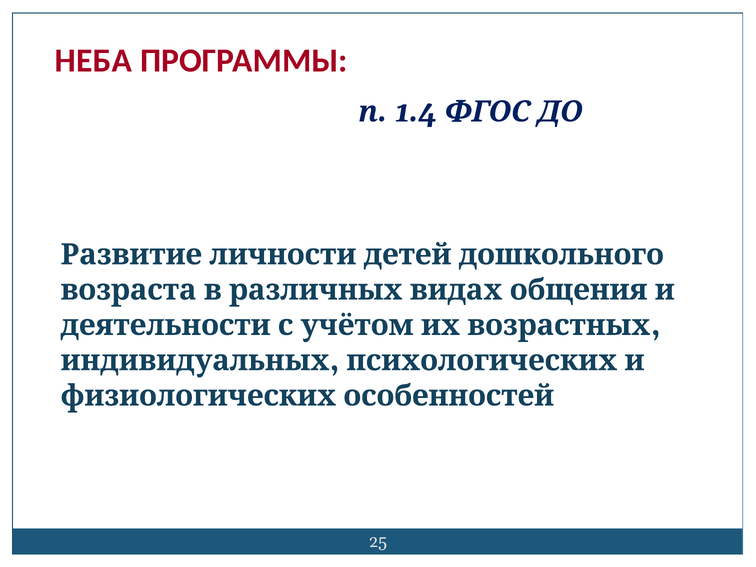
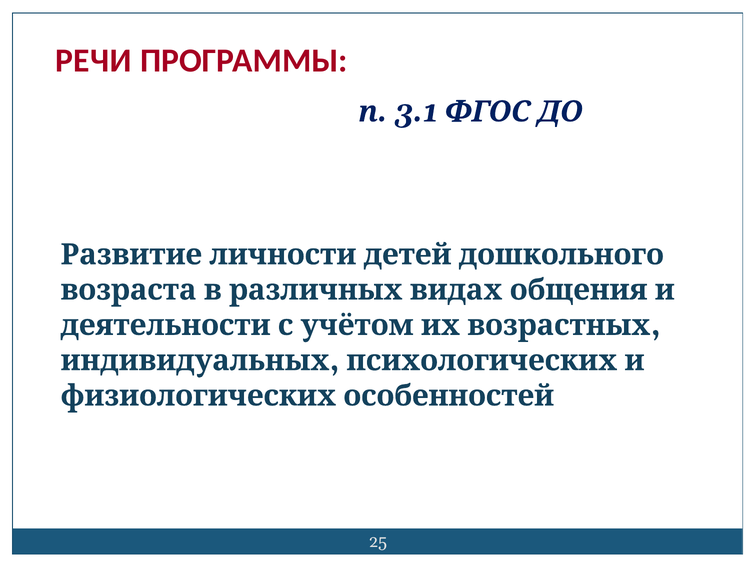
НЕБА: НЕБА -> РЕЧИ
1.4: 1.4 -> 3.1
